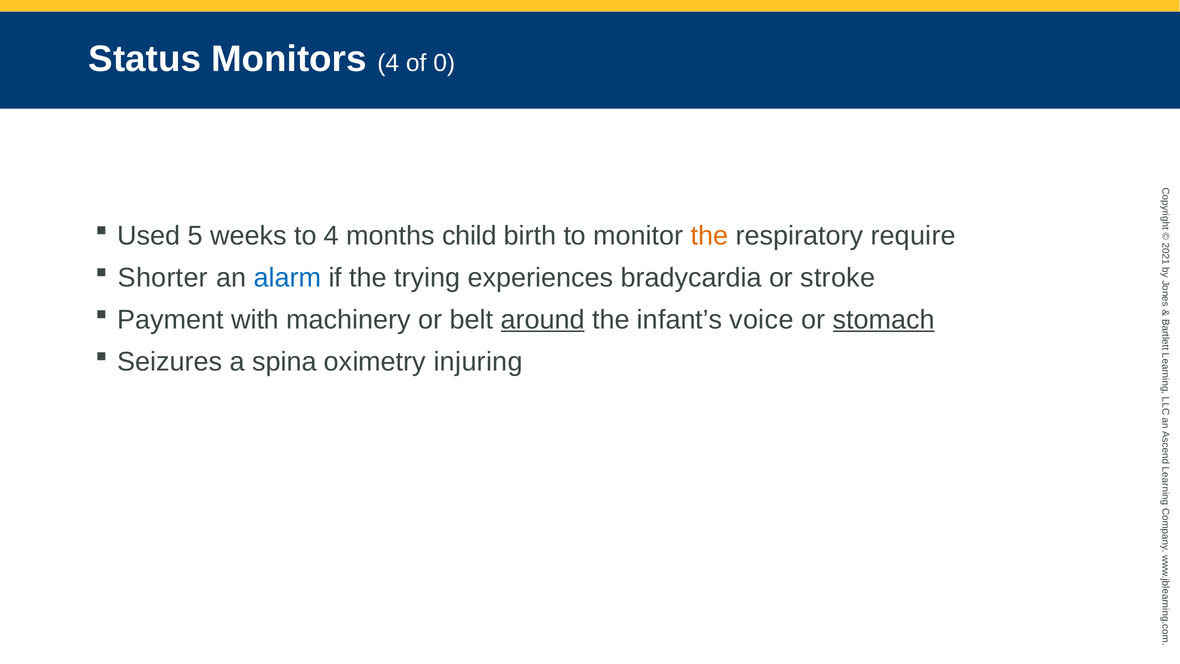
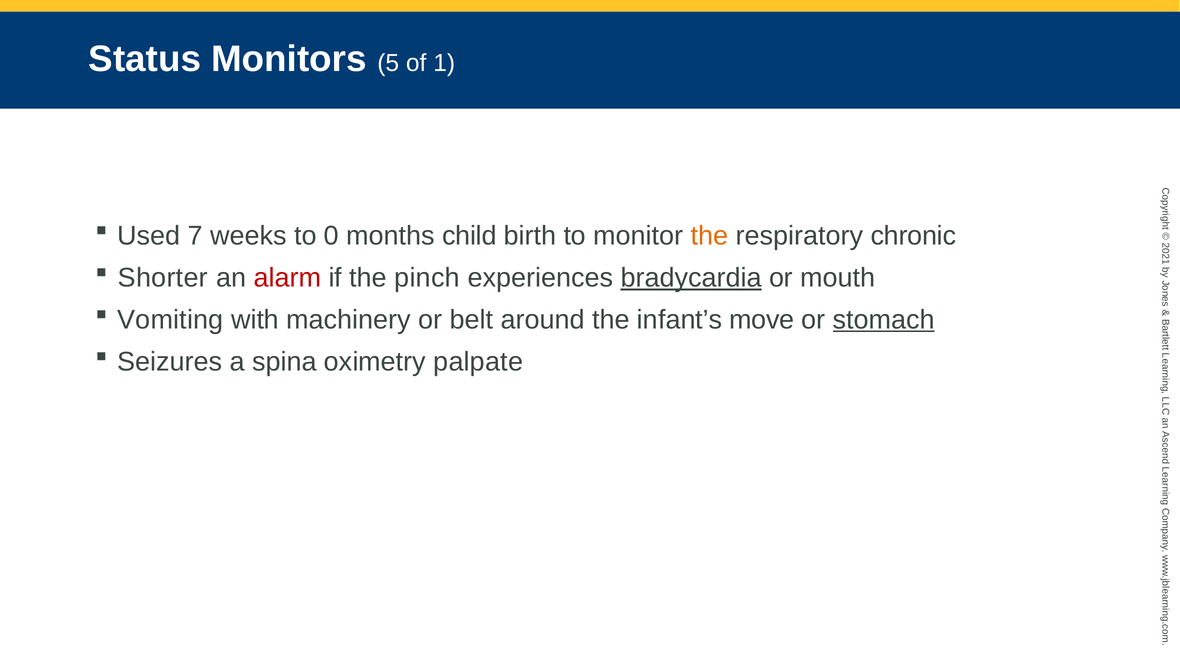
Monitors 4: 4 -> 5
of 0: 0 -> 1
5: 5 -> 7
to 4: 4 -> 0
require: require -> chronic
alarm colour: blue -> red
trying: trying -> pinch
bradycardia underline: none -> present
stroke: stroke -> mouth
Payment: Payment -> Vomiting
around underline: present -> none
voice: voice -> move
injuring: injuring -> palpate
